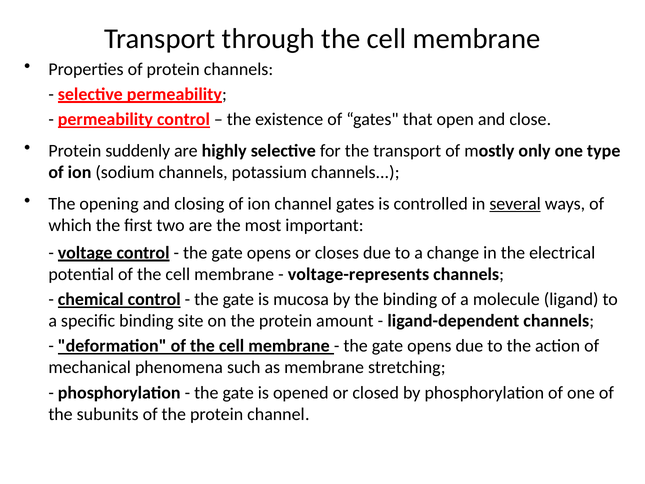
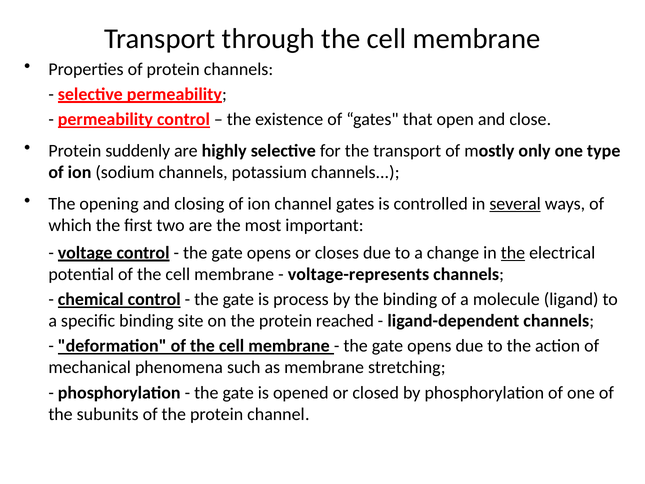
the at (513, 253) underline: none -> present
mucosa: mucosa -> process
amount: amount -> reached
